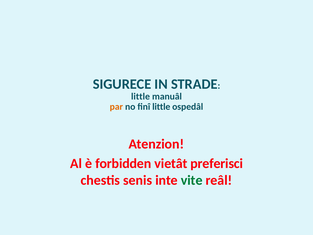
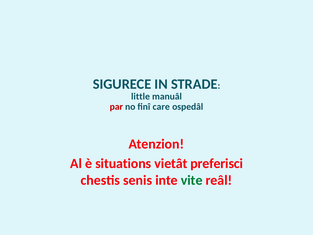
par colour: orange -> red
finî little: little -> care
forbidden: forbidden -> situations
